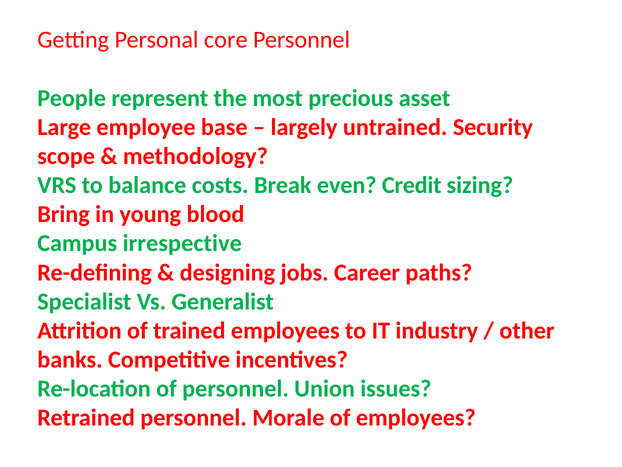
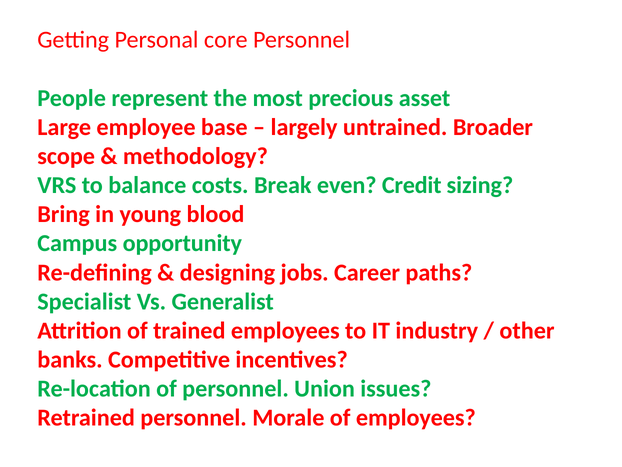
Security: Security -> Broader
irrespective: irrespective -> opportunity
